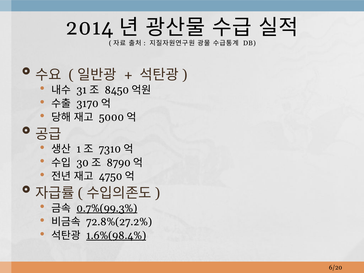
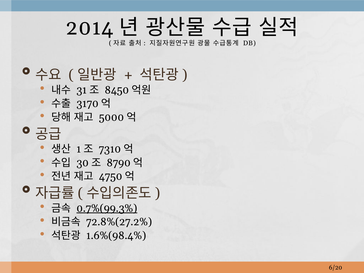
1.6%(98.4% underline: present -> none
